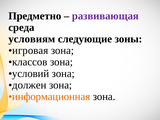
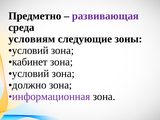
игровая at (28, 50): игровая -> условий
классов: классов -> кабинет
должен: должен -> должно
информационная colour: orange -> purple
